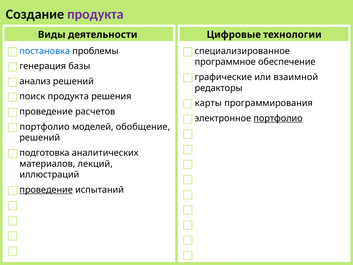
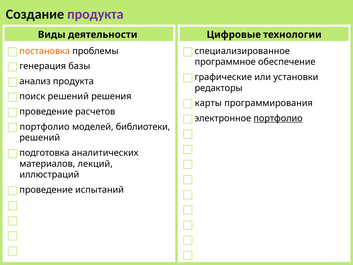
постановка colour: blue -> orange
взаимной: взаимной -> установки
анализ решений: решений -> продукта
поиск продукта: продукта -> решений
обобщение: обобщение -> библиотеки
проведение at (46, 190) underline: present -> none
